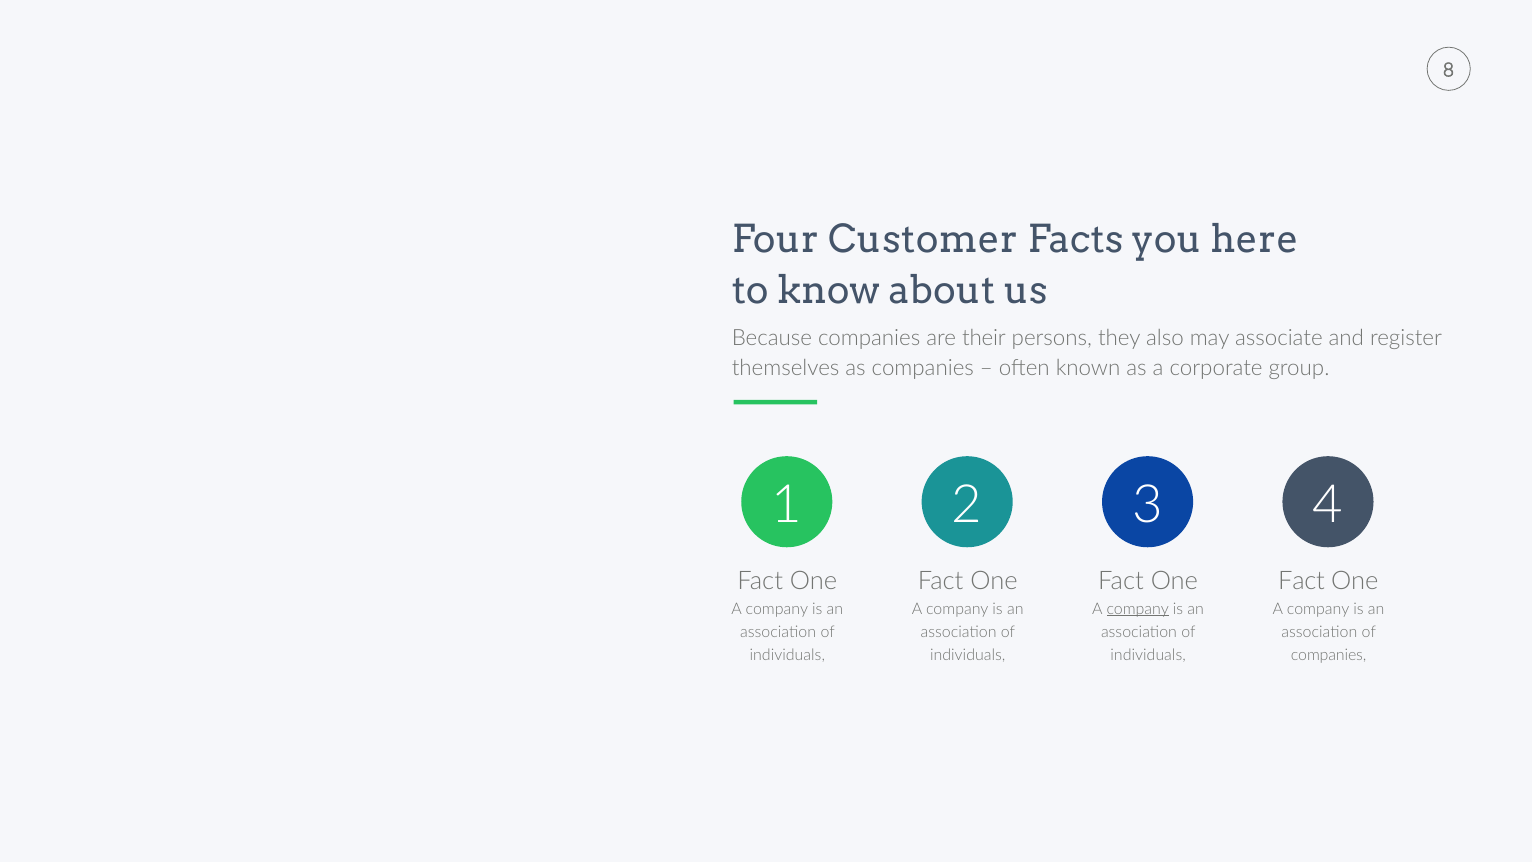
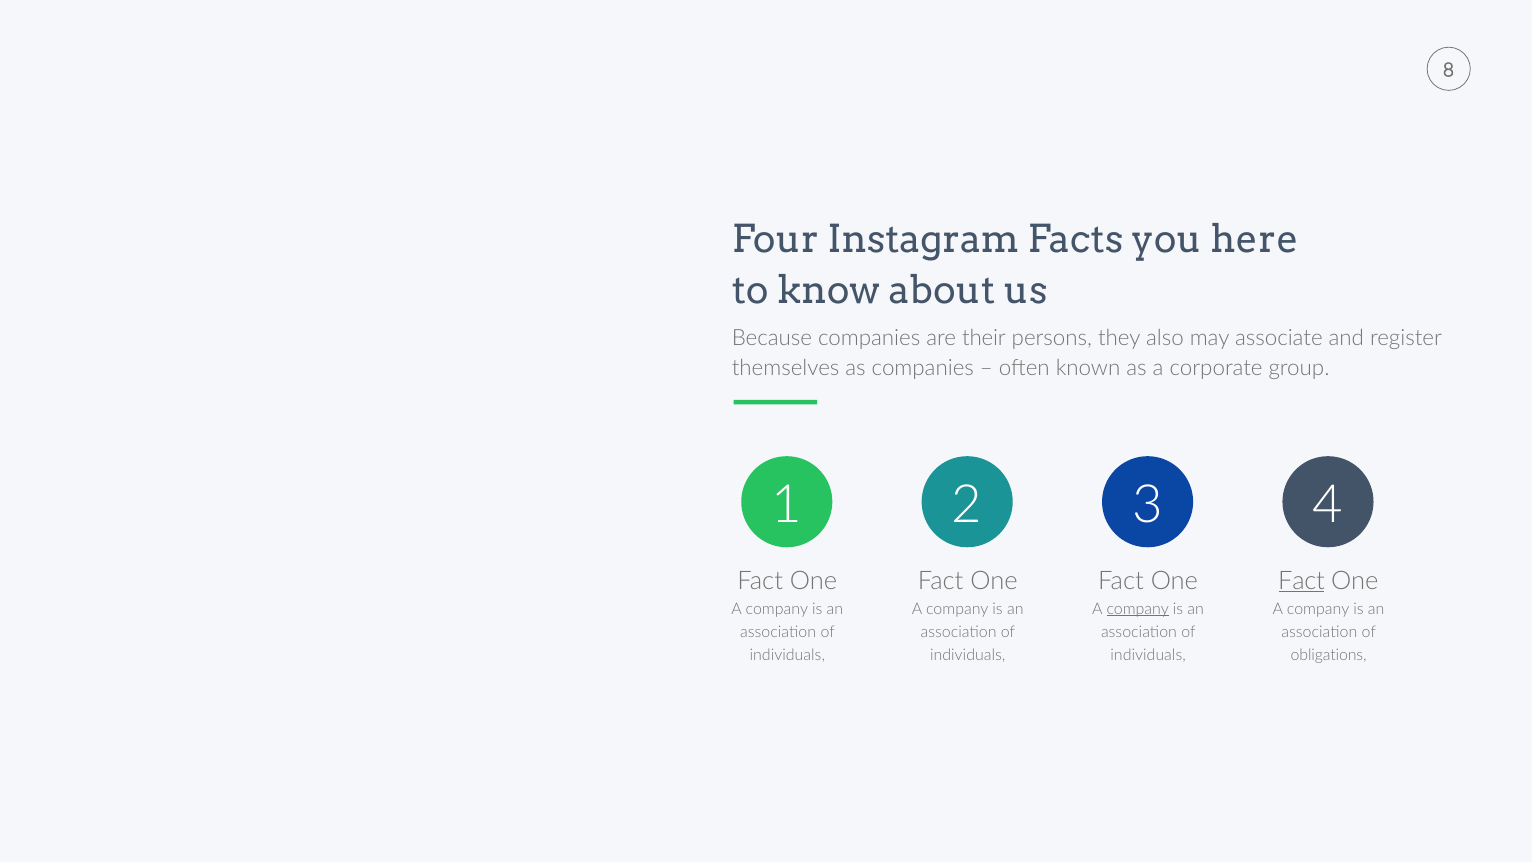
Customer: Customer -> Instagram
Fact at (1302, 581) underline: none -> present
companies at (1329, 655): companies -> obligations
